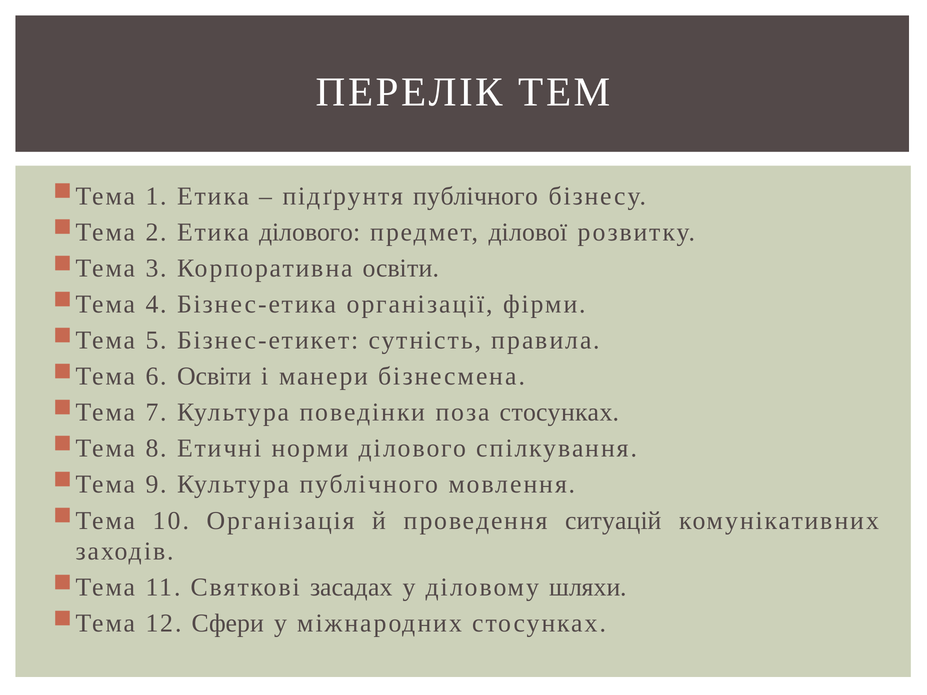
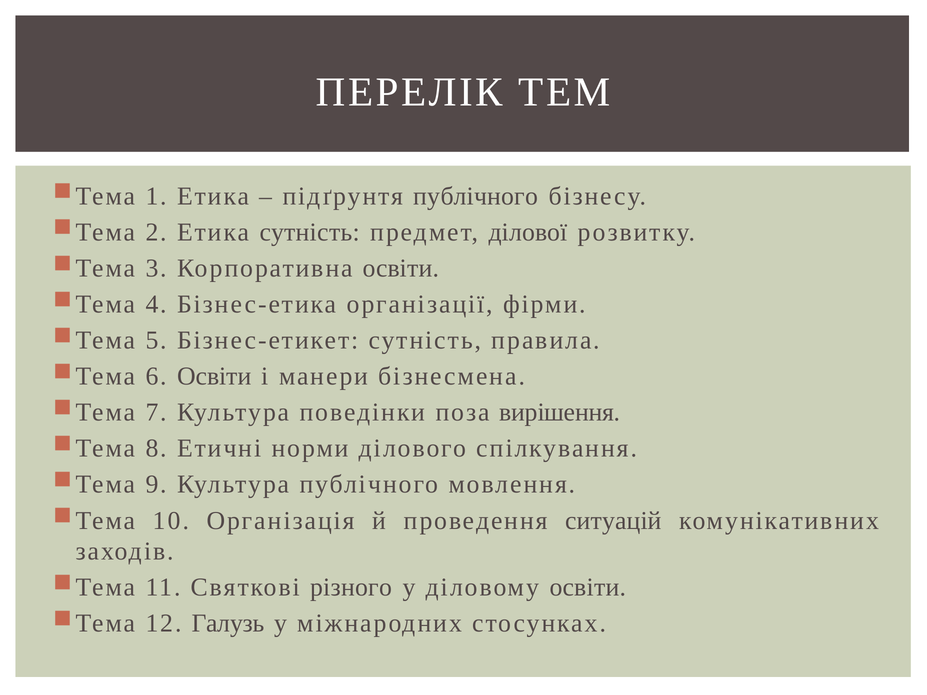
Етика ділового: ділового -> сутність
поза стосунках: стосунках -> вирішення
засадах: засадах -> різного
діловому шляхи: шляхи -> освіти
Сфери: Сфери -> Галузь
